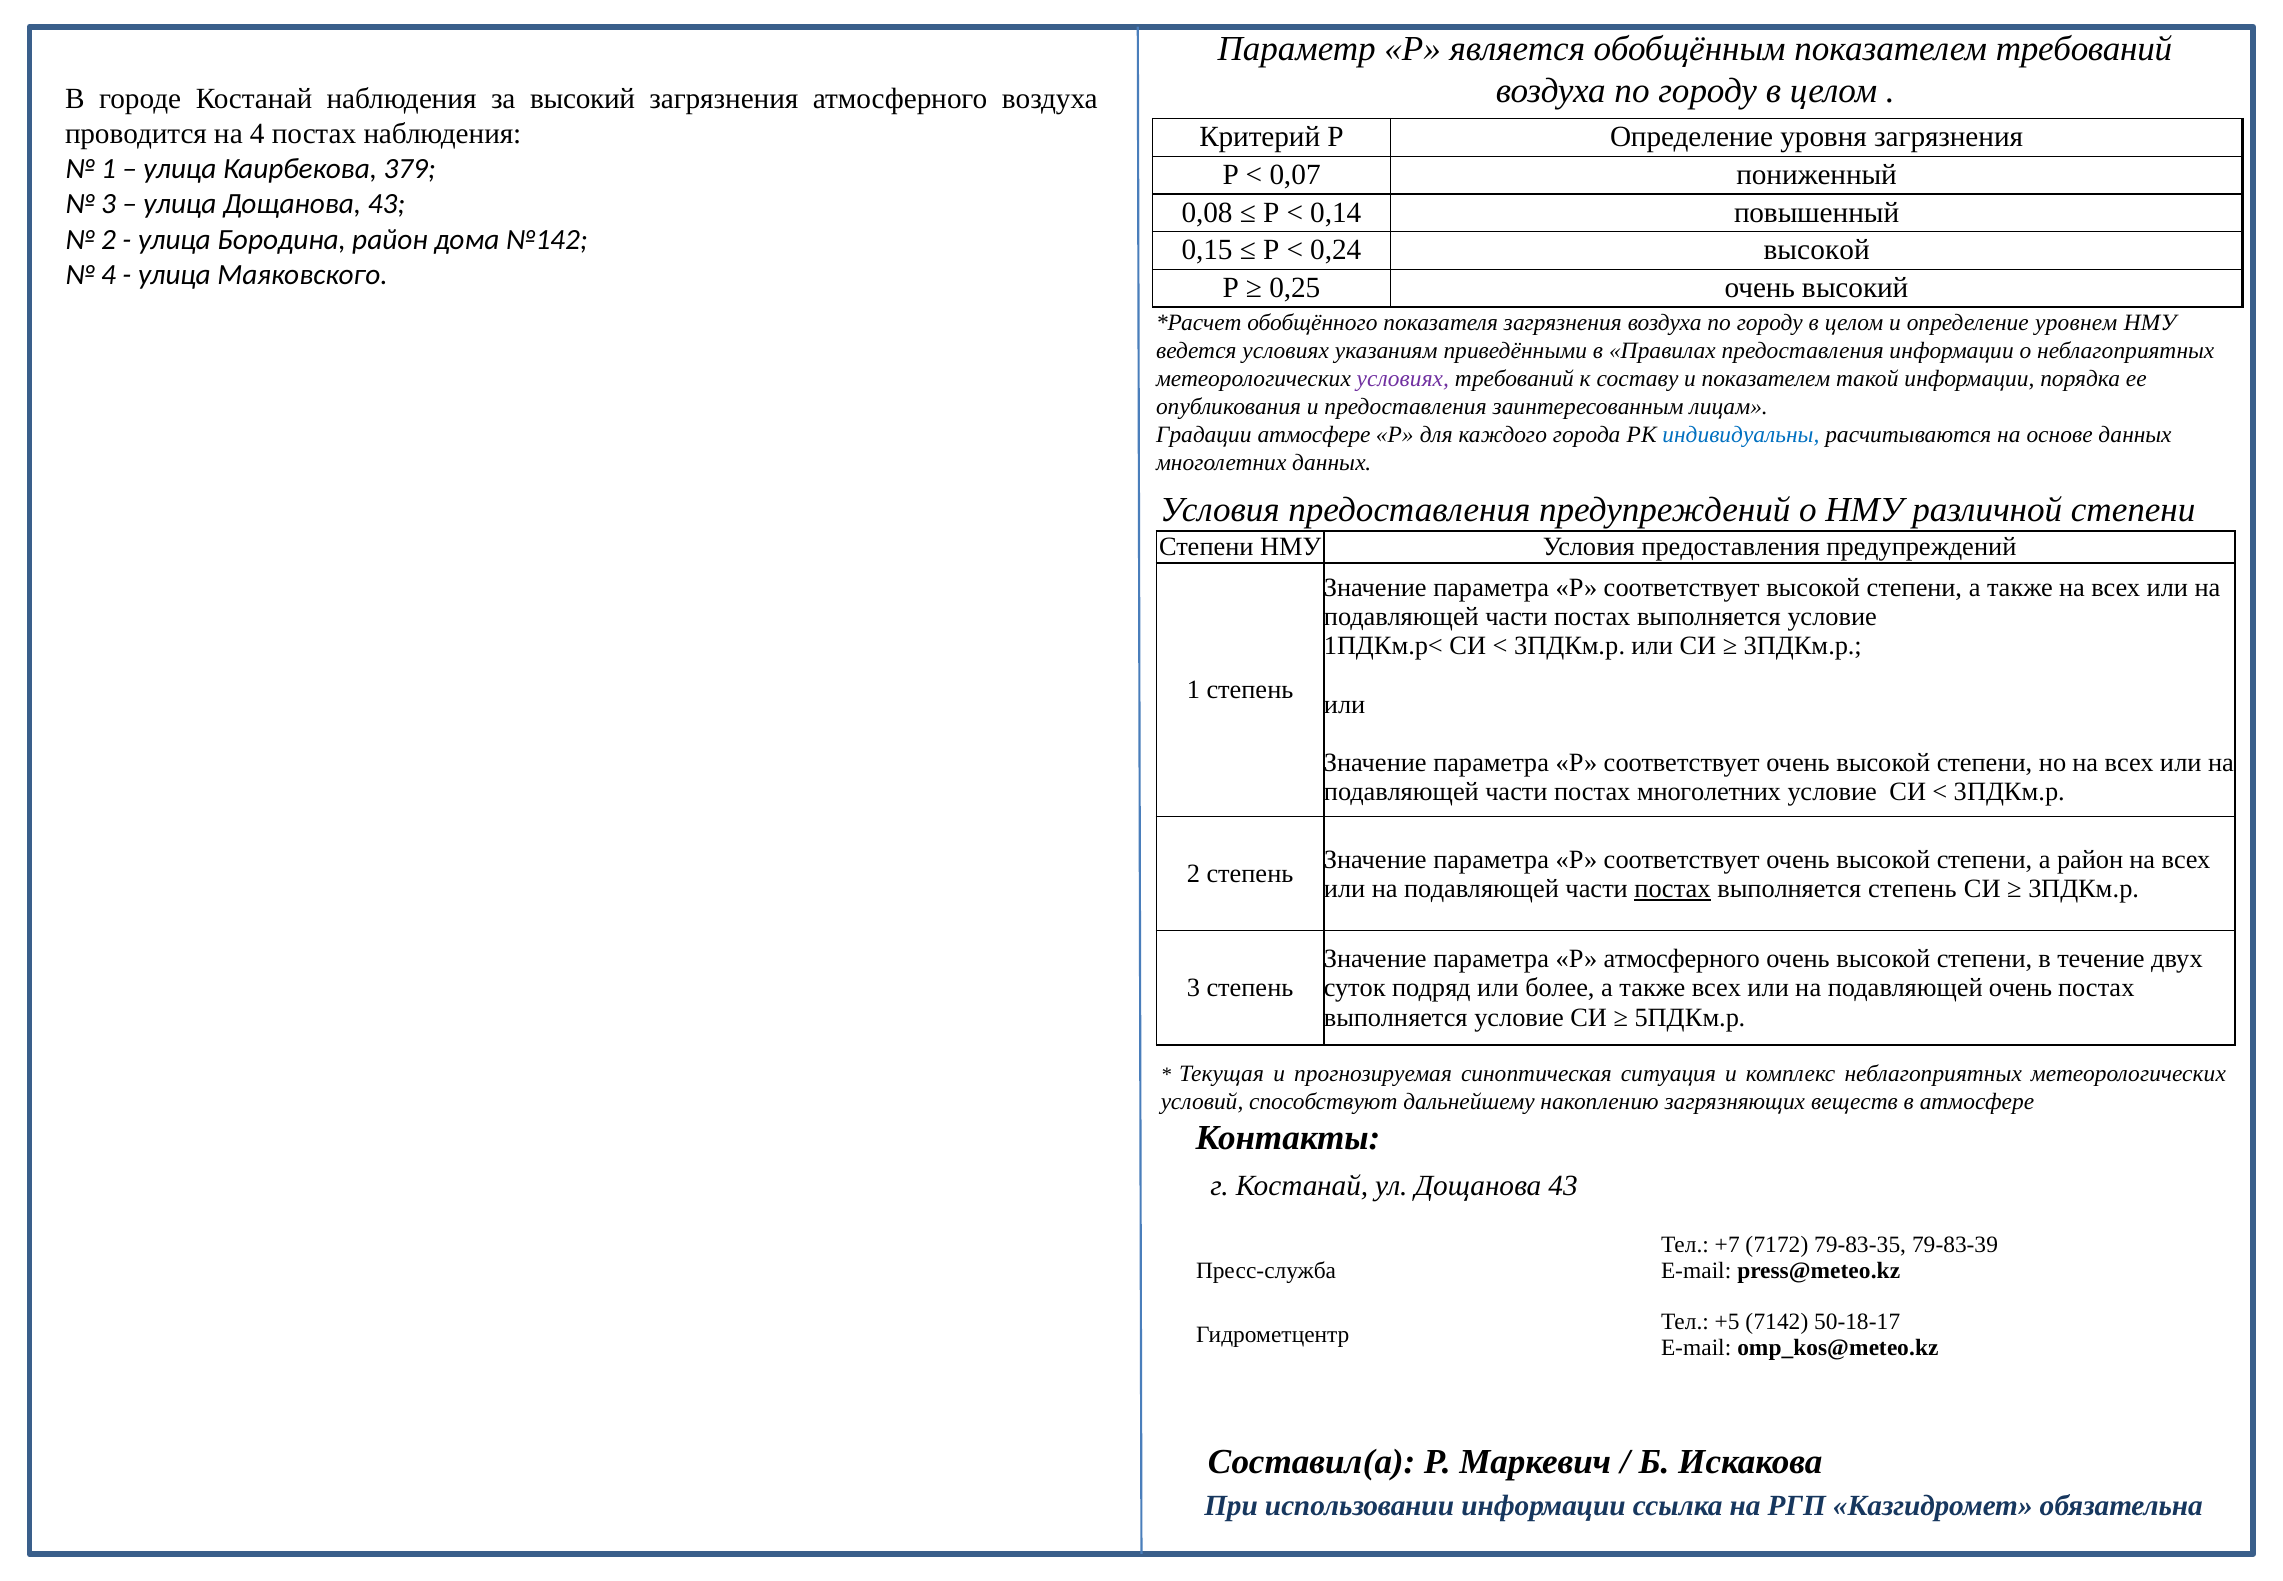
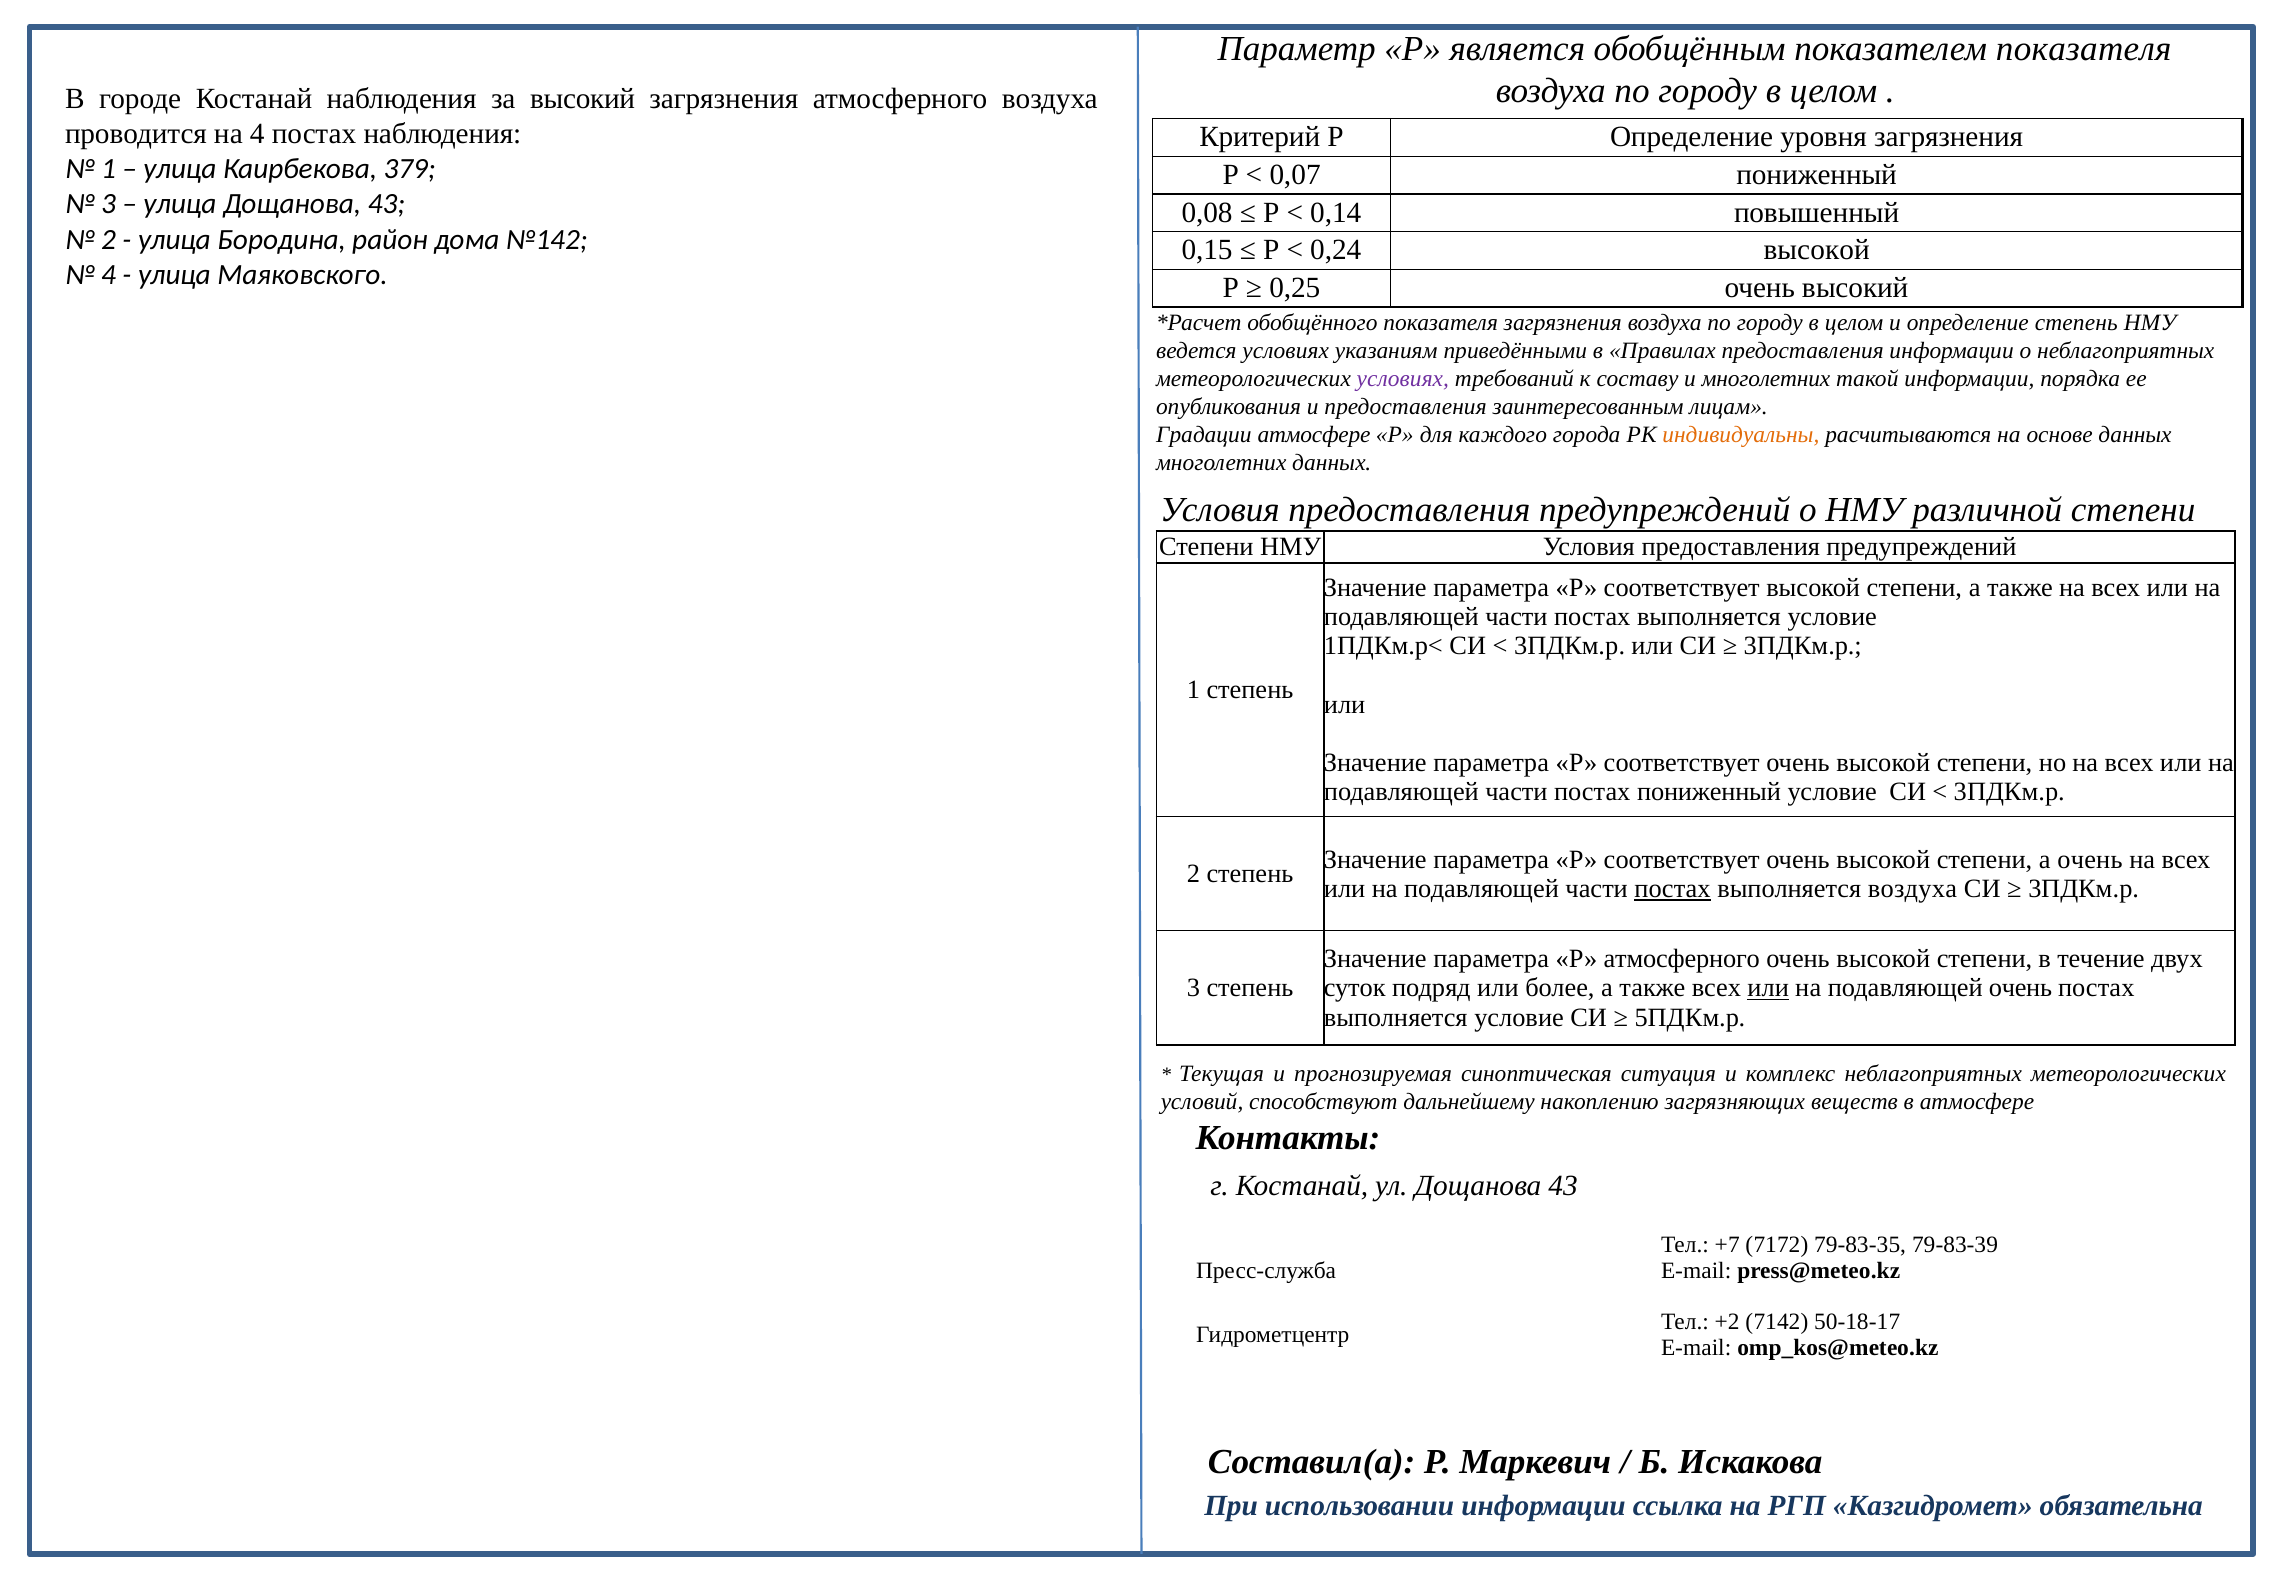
показателем требований: требований -> показателя
определение уровнем: уровнем -> степень
и показателем: показателем -> многолетних
индивидуальны colour: blue -> orange
постах многолетних: многолетних -> пониженный
а район: район -> очень
выполняется степень: степень -> воздуха
или at (1768, 988) underline: none -> present
+5: +5 -> +2
